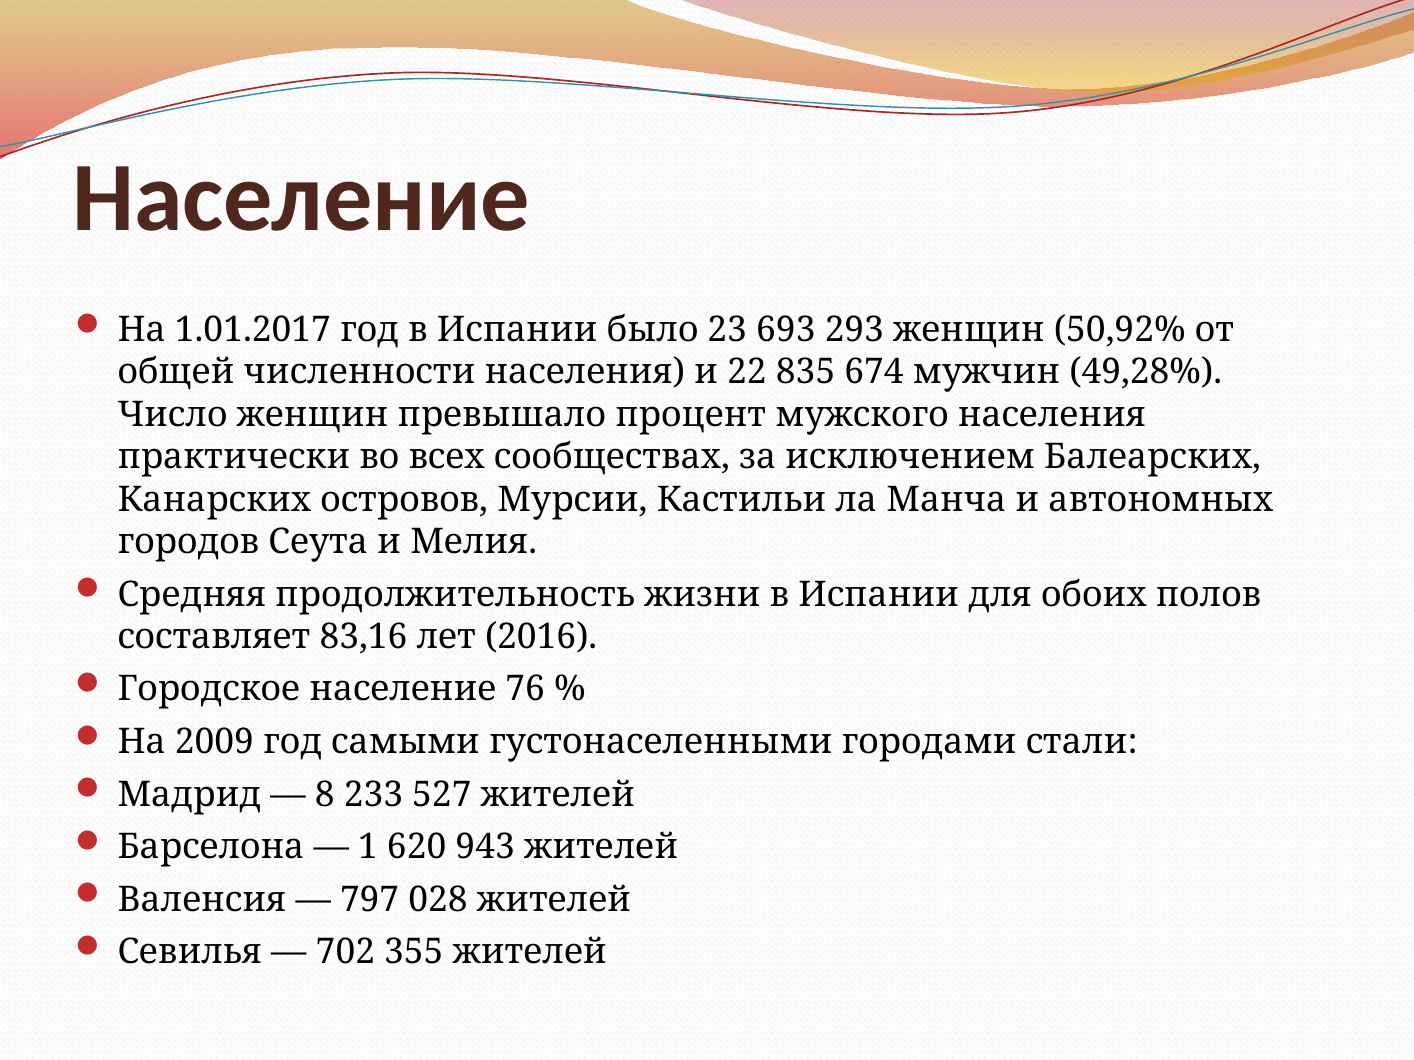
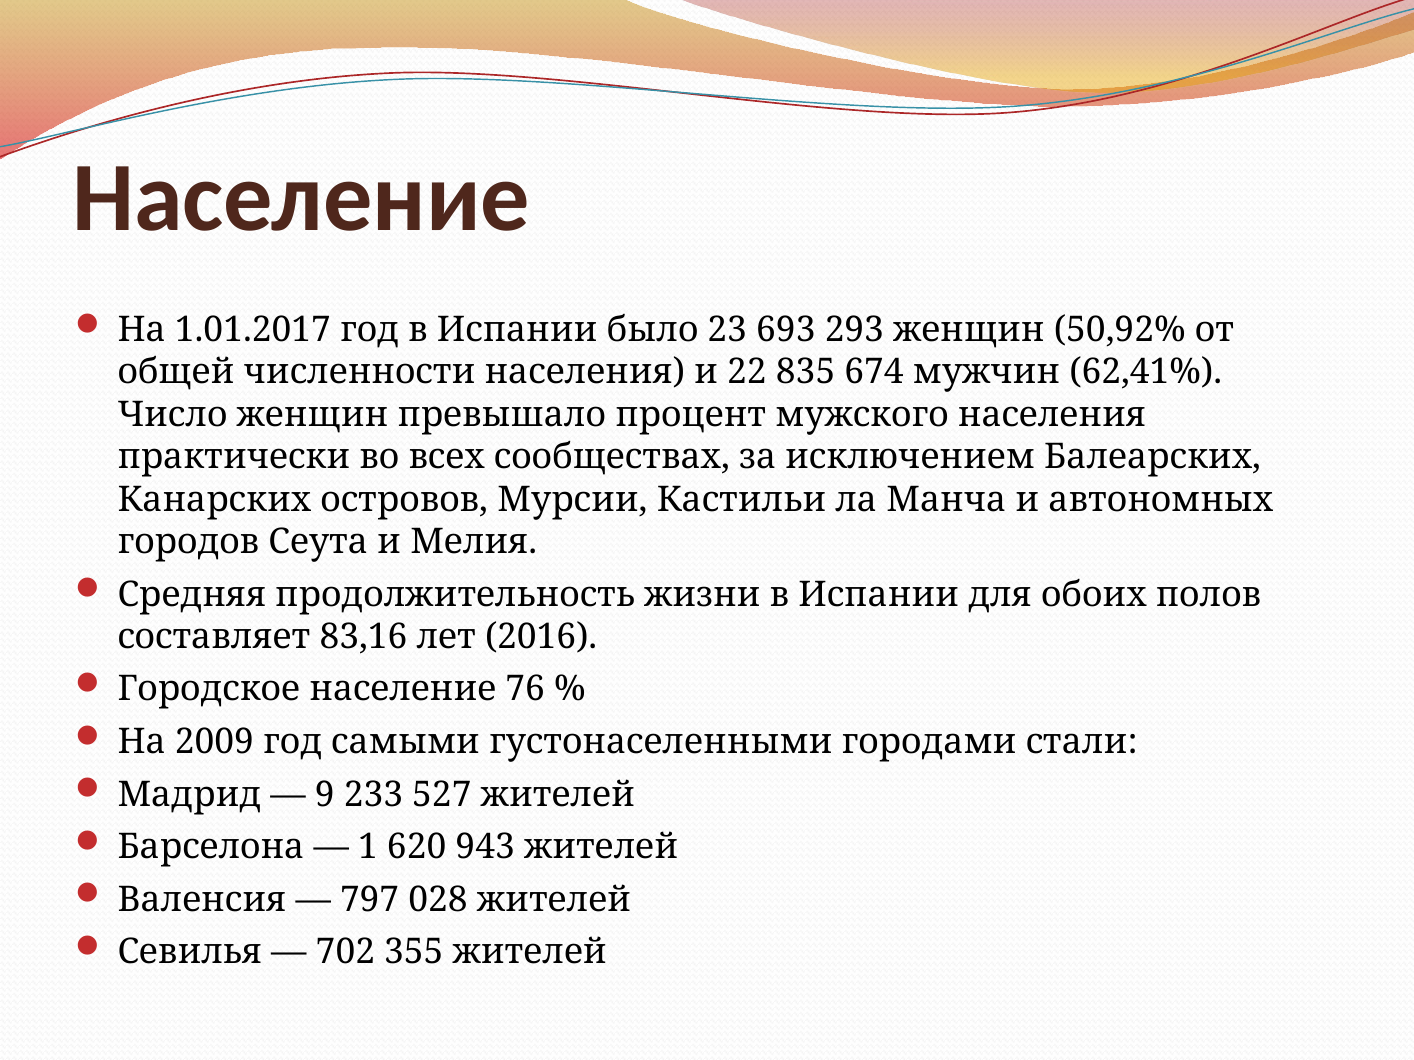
49,28%: 49,28% -> 62,41%
8: 8 -> 9
